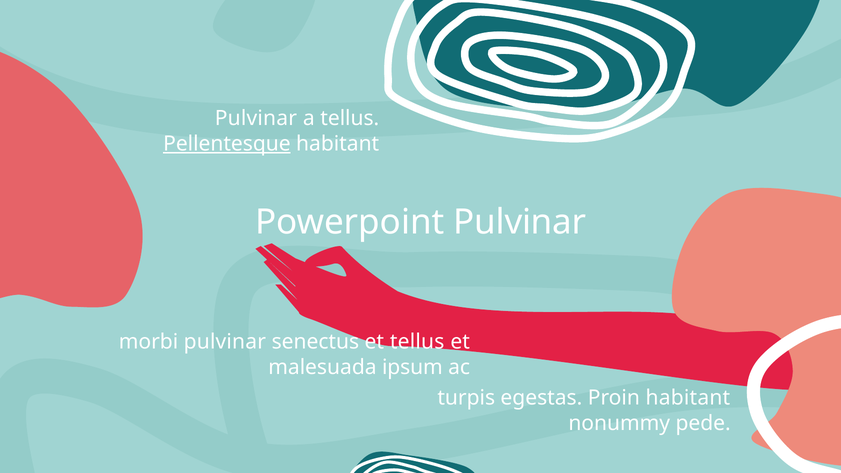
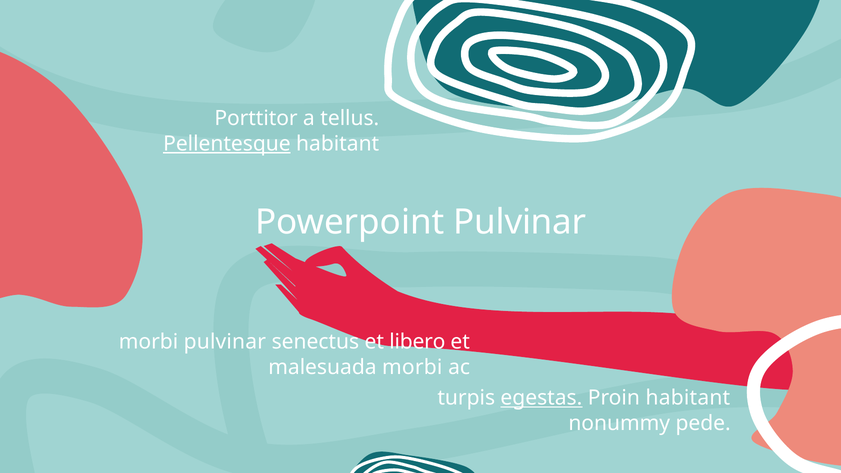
Pulvinar at (256, 119): Pulvinar -> Porttitor
et tellus: tellus -> libero
malesuada ipsum: ipsum -> morbi
egestas underline: none -> present
